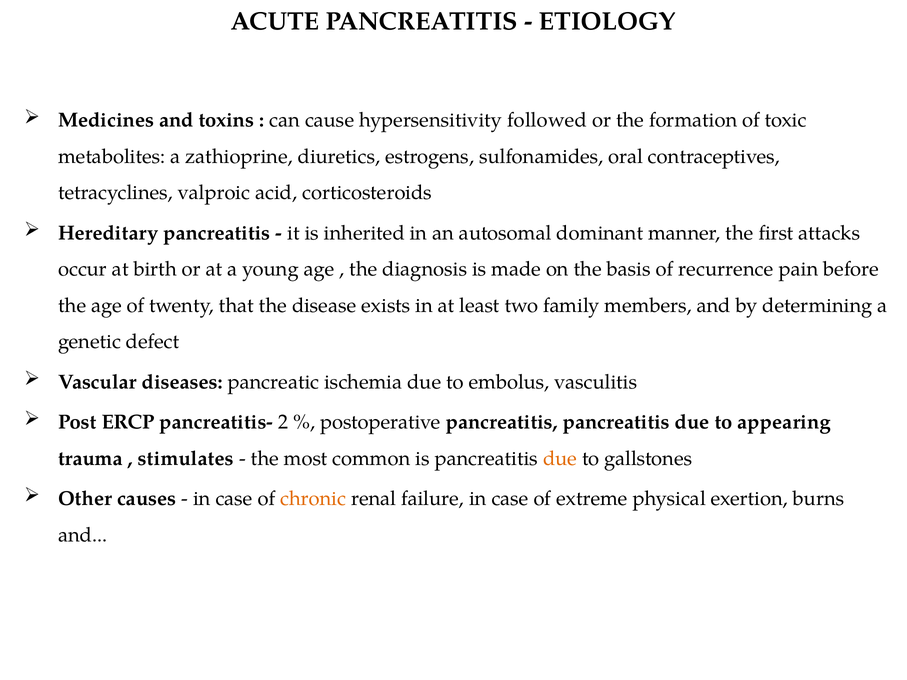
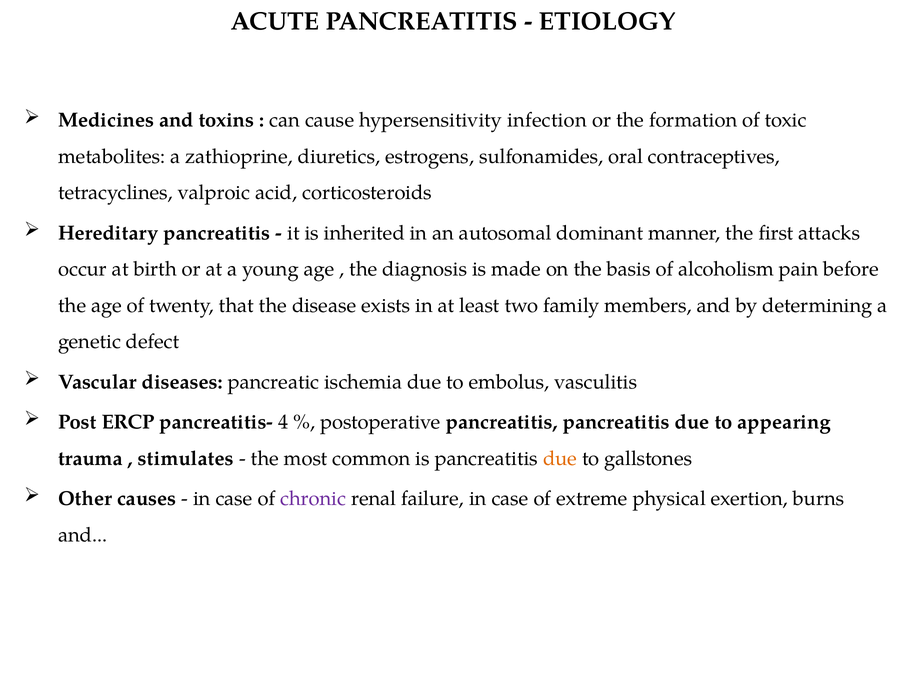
followed: followed -> infection
recurrence: recurrence -> alcoholism
2: 2 -> 4
chronic colour: orange -> purple
